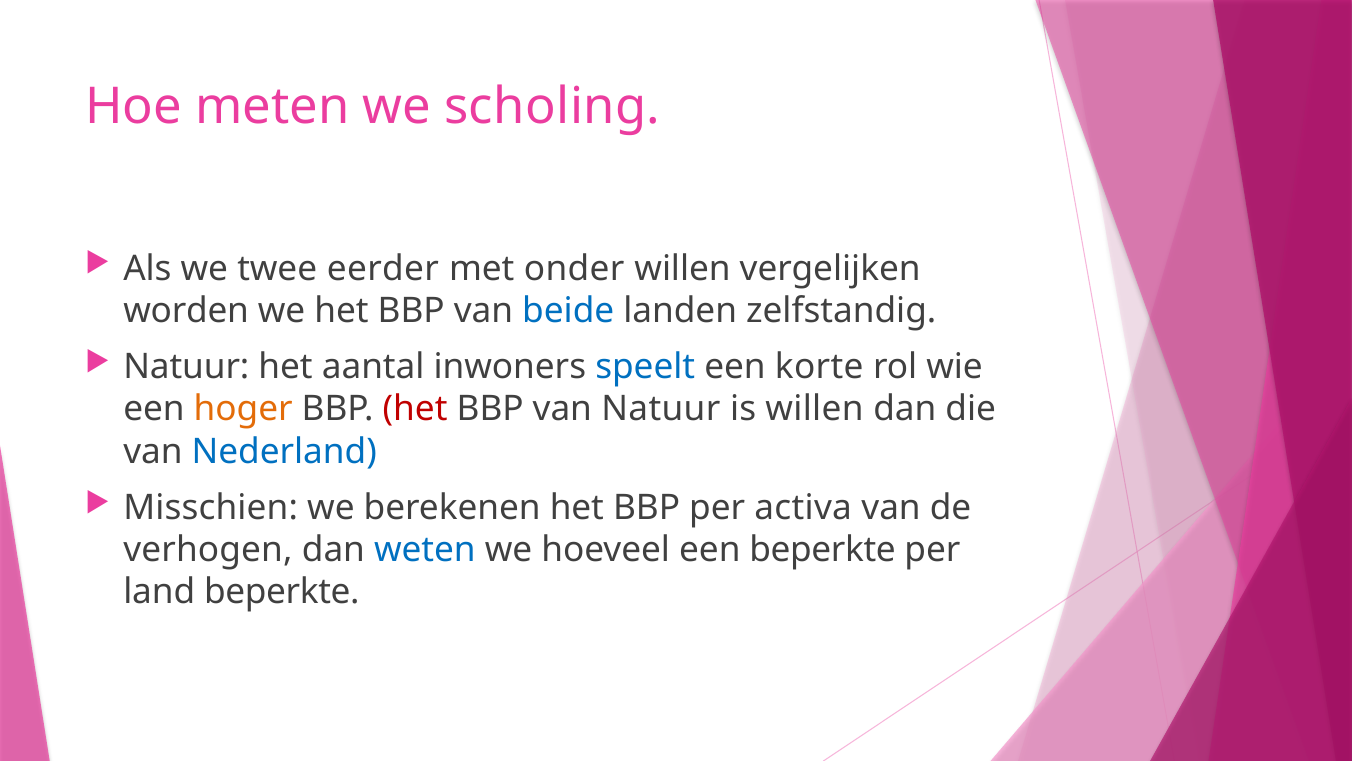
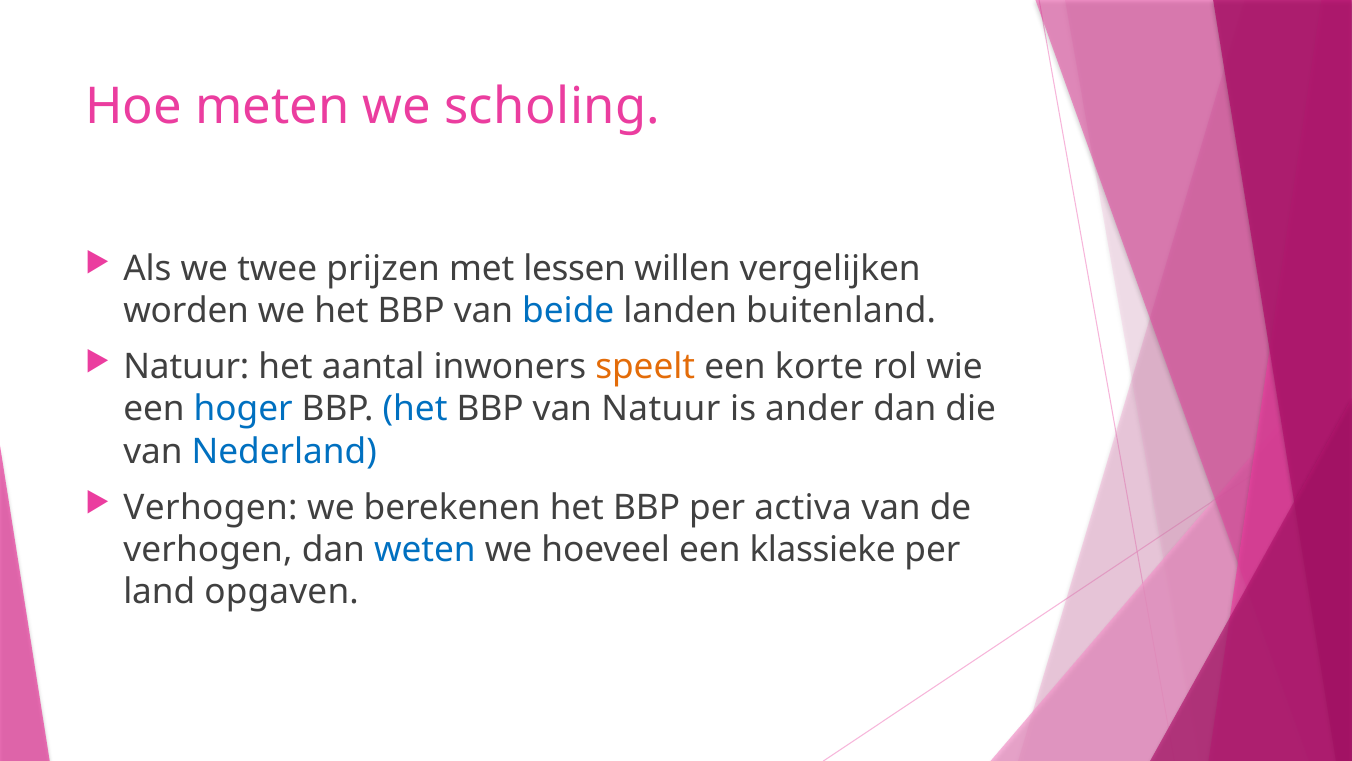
eerder: eerder -> prijzen
onder: onder -> lessen
zelfstandig: zelfstandig -> buitenland
speelt colour: blue -> orange
hoger colour: orange -> blue
het at (415, 409) colour: red -> blue
is willen: willen -> ander
Misschien at (211, 507): Misschien -> Verhogen
een beperkte: beperkte -> klassieke
land beperkte: beperkte -> opgaven
